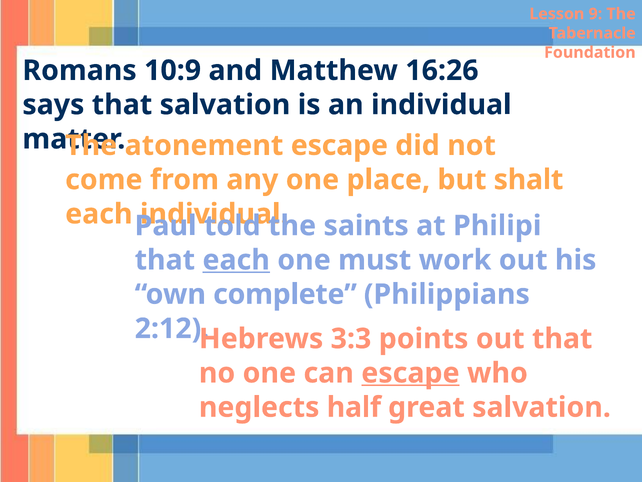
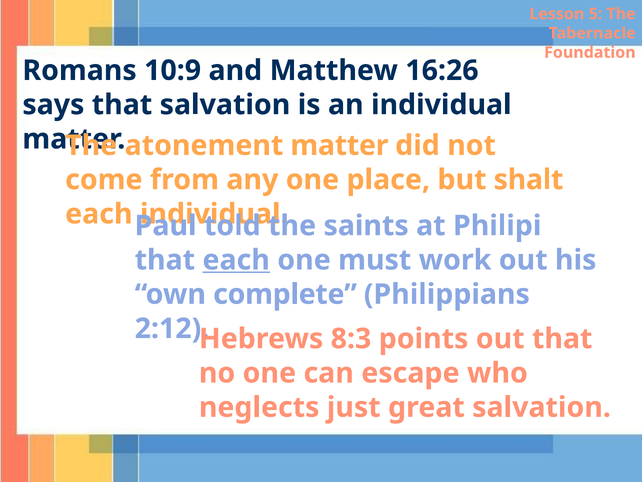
9: 9 -> 5
atonement escape: escape -> matter
3:3: 3:3 -> 8:3
escape at (410, 373) underline: present -> none
half: half -> just
